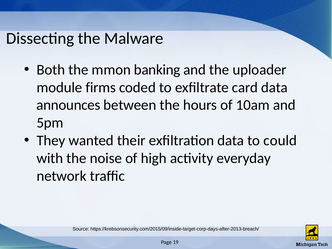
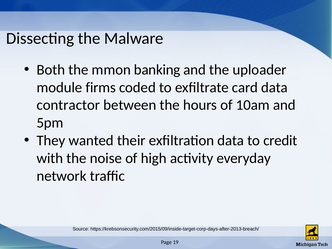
announces: announces -> contractor
could: could -> credit
